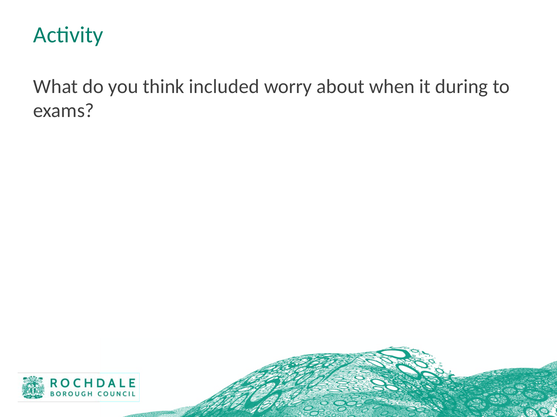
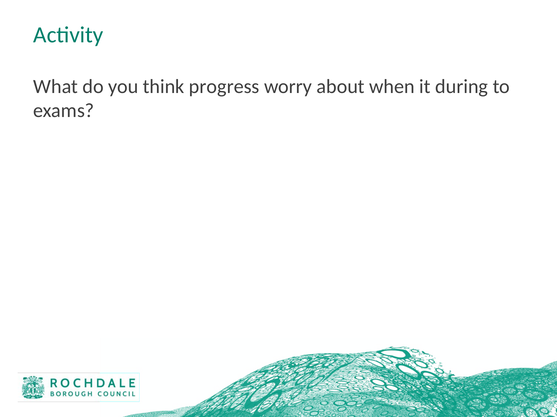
included: included -> progress
